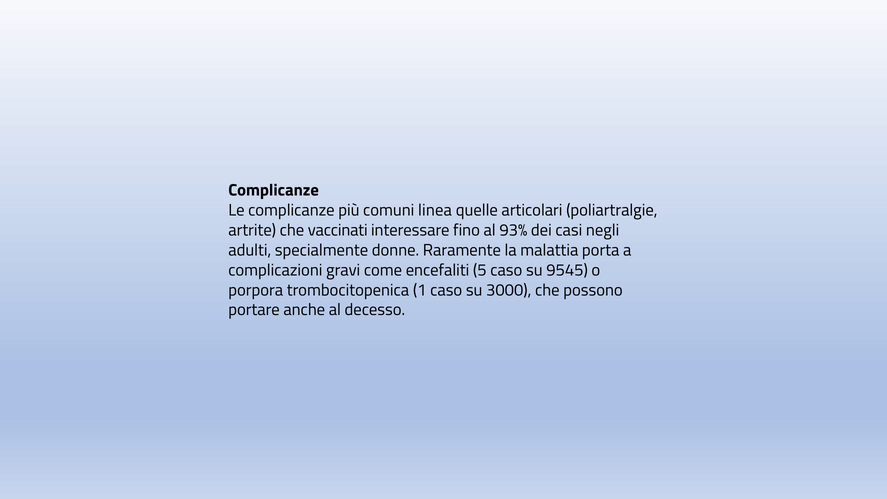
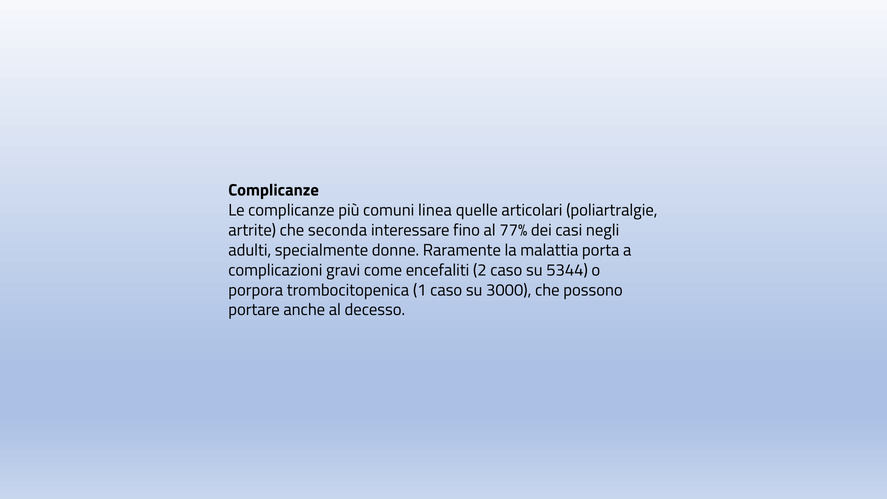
vaccinati: vaccinati -> seconda
93%: 93% -> 77%
5: 5 -> 2
9545: 9545 -> 5344
